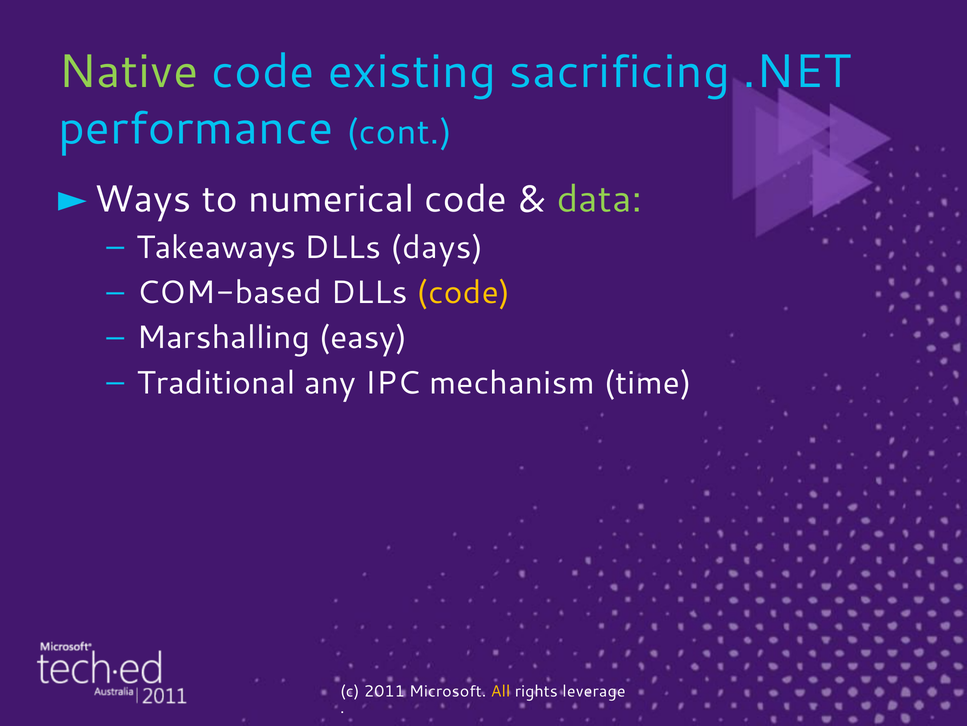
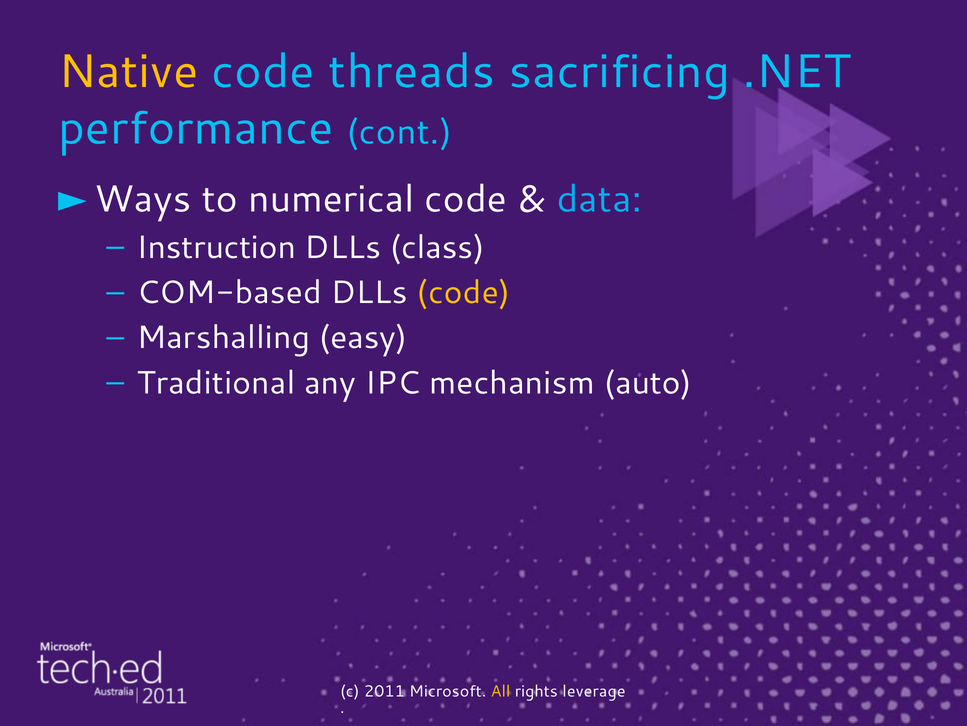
Native colour: light green -> yellow
existing: existing -> threads
data colour: light green -> light blue
Takeaways: Takeaways -> Instruction
days: days -> class
time: time -> auto
